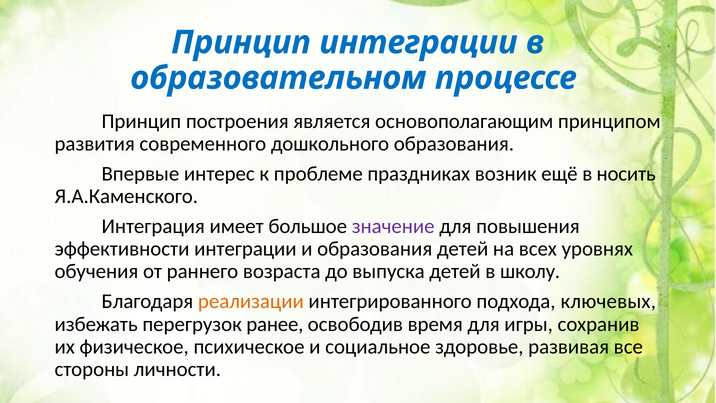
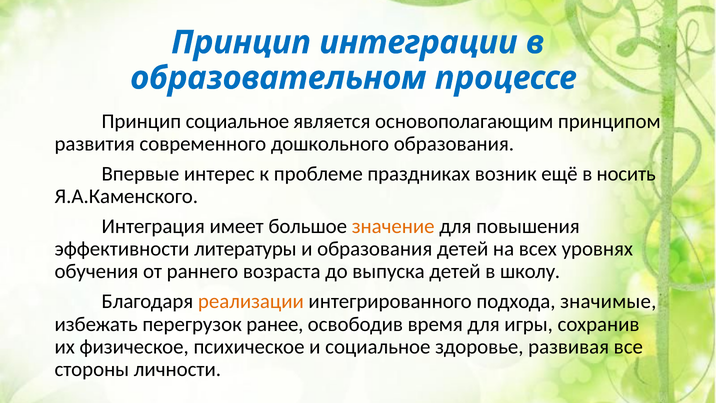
Принцип построения: построения -> социальное
значение colour: purple -> orange
эффективности интеграции: интеграции -> литературы
ключевых: ключевых -> значимые
